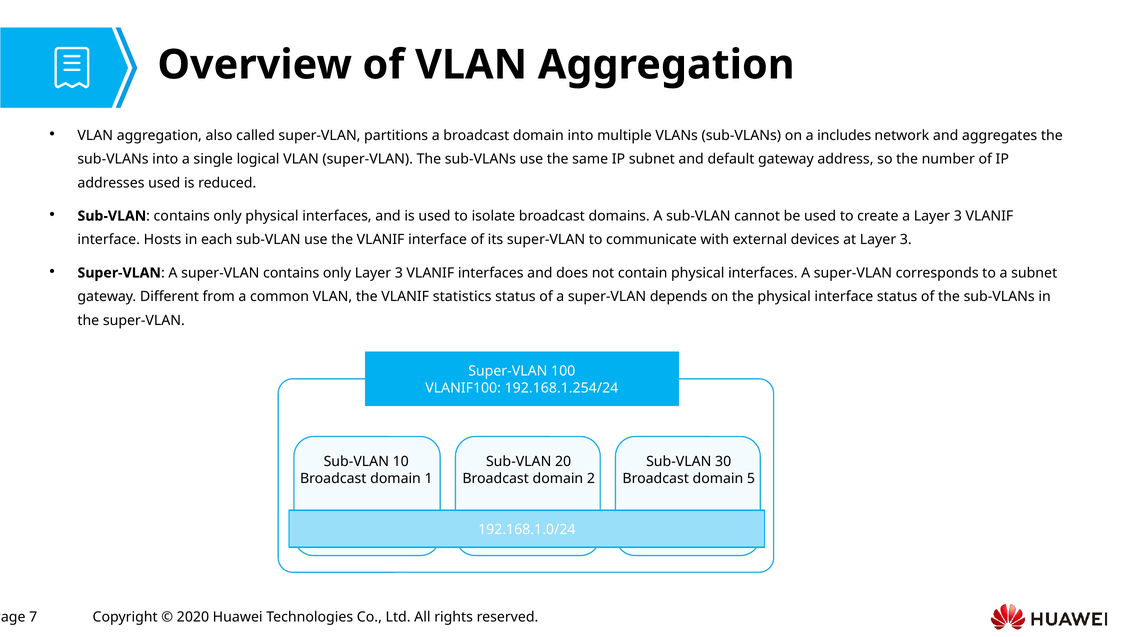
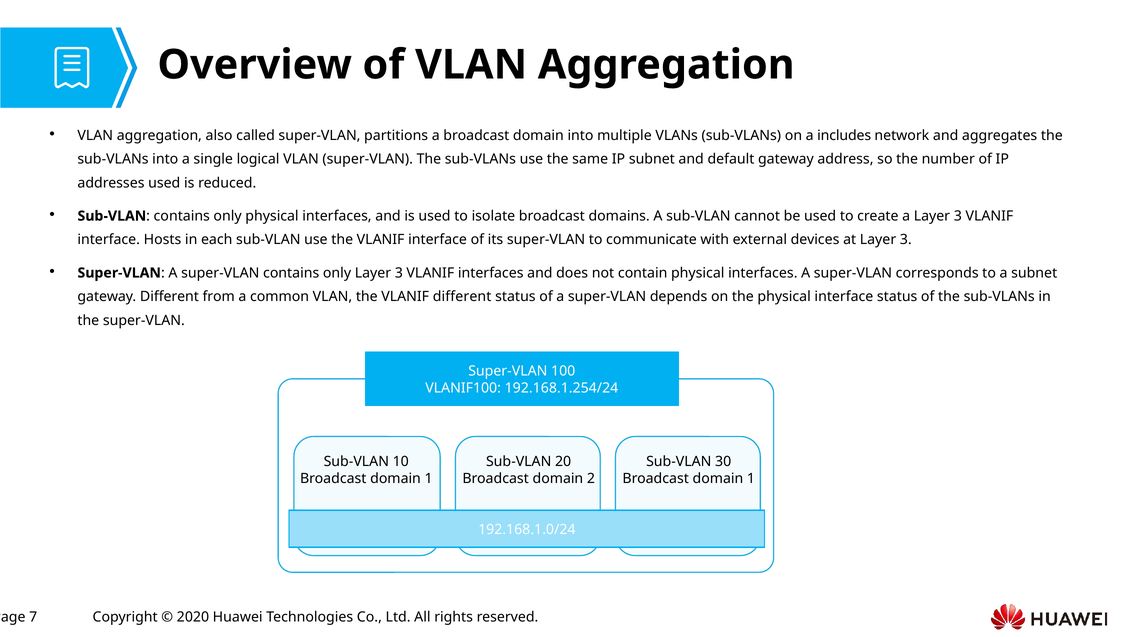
VLANIF statistics: statistics -> different
5 at (751, 478): 5 -> 1
